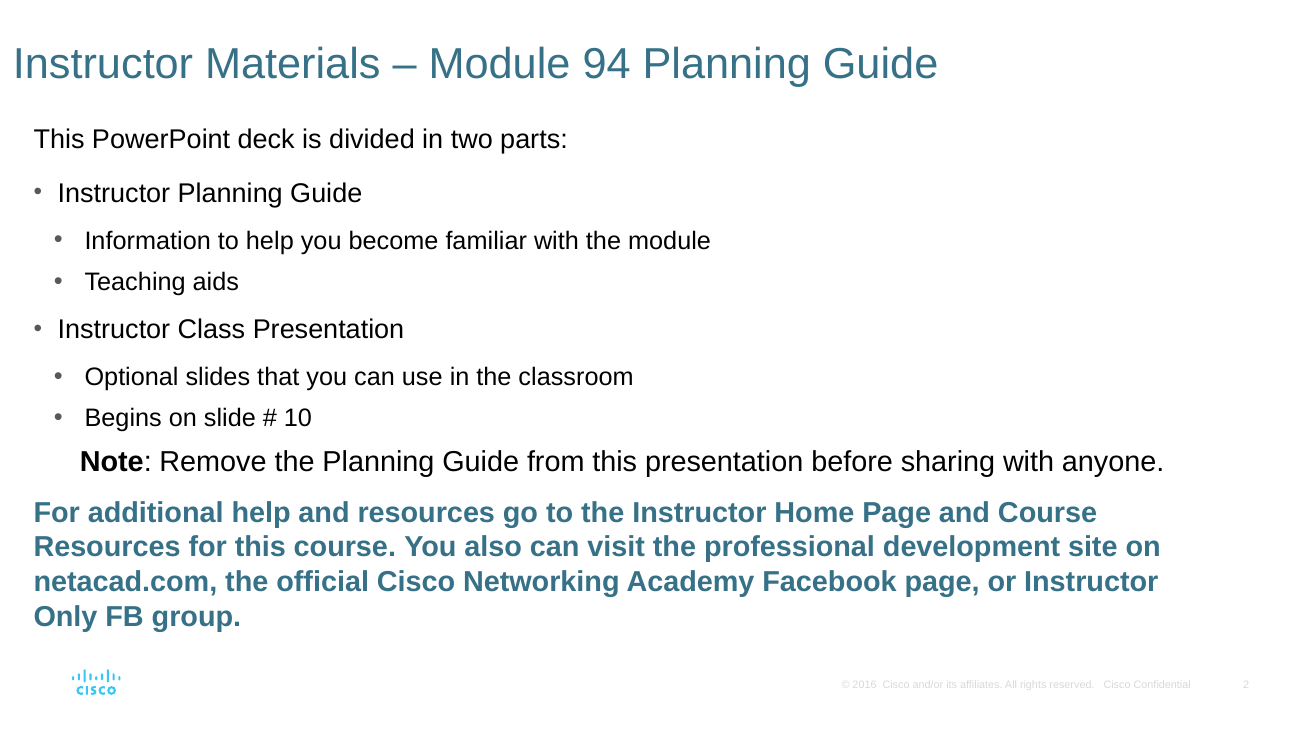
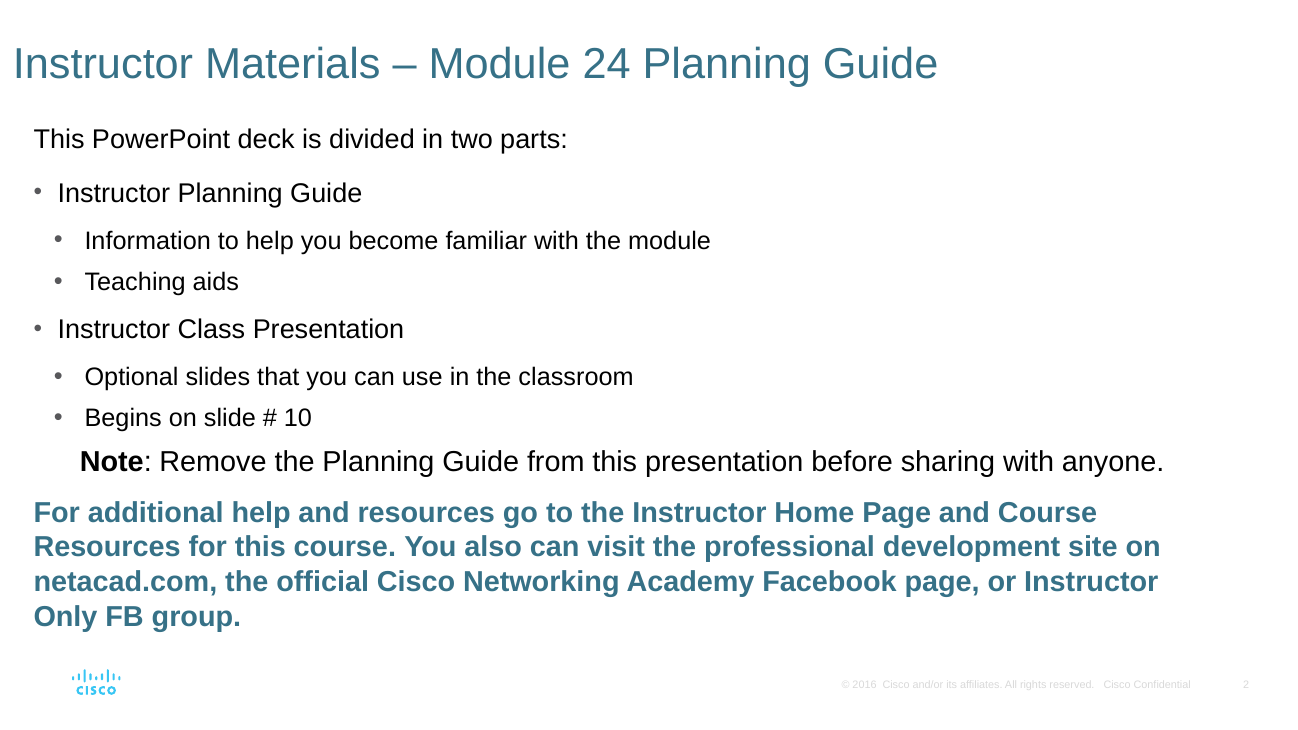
94: 94 -> 24
